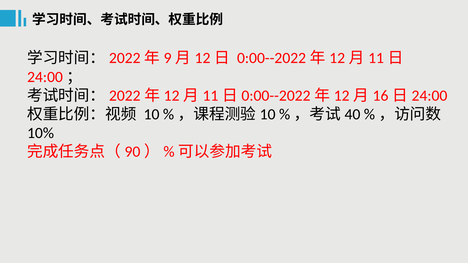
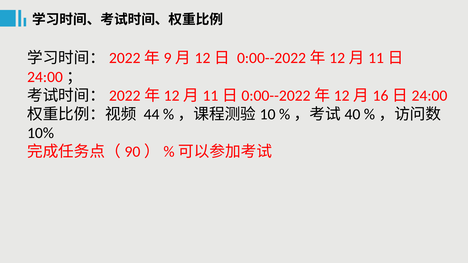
10: 10 -> 44
